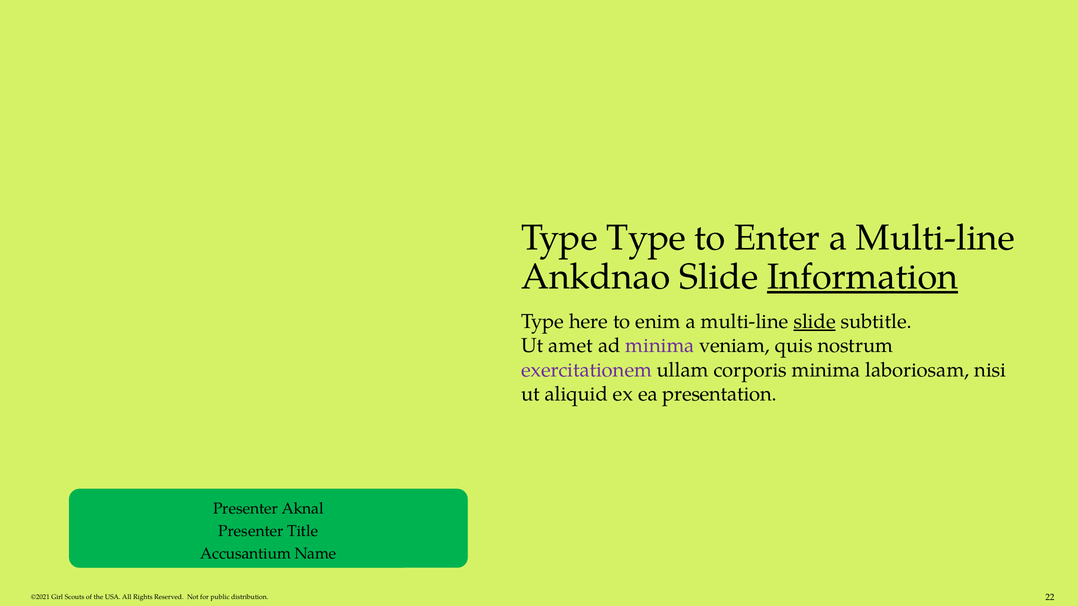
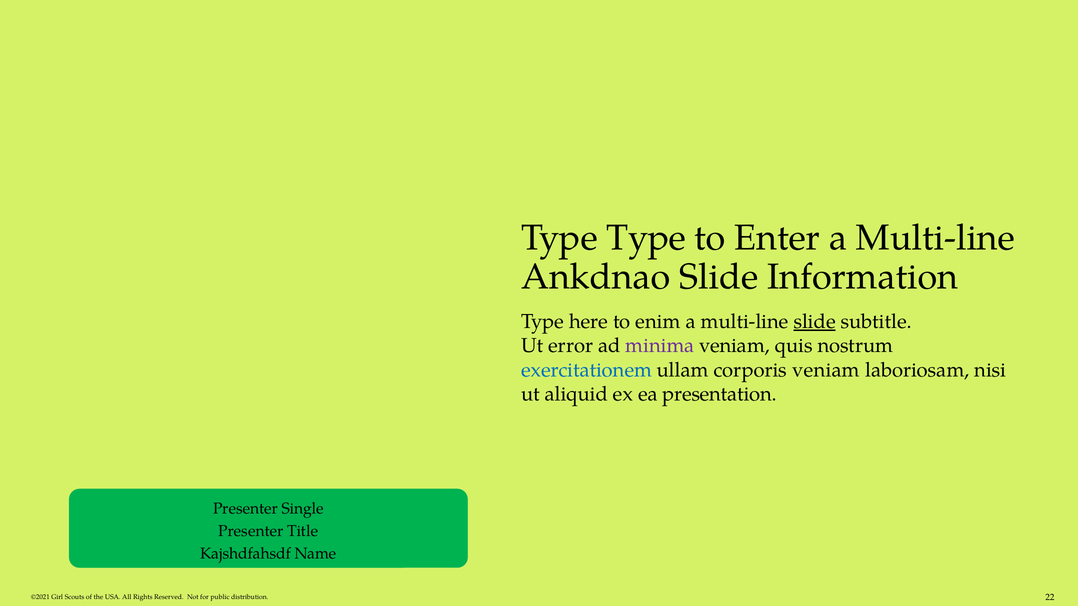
Information underline: present -> none
amet: amet -> error
exercitationem colour: purple -> blue
corporis minima: minima -> veniam
Aknal: Aknal -> Single
Accusantium: Accusantium -> Kajshdfahsdf
